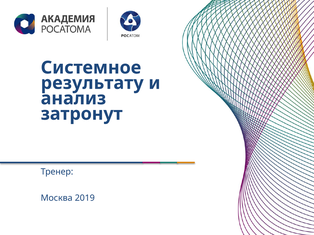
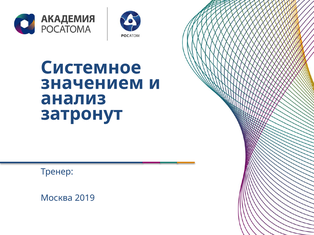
результату: результату -> значением
